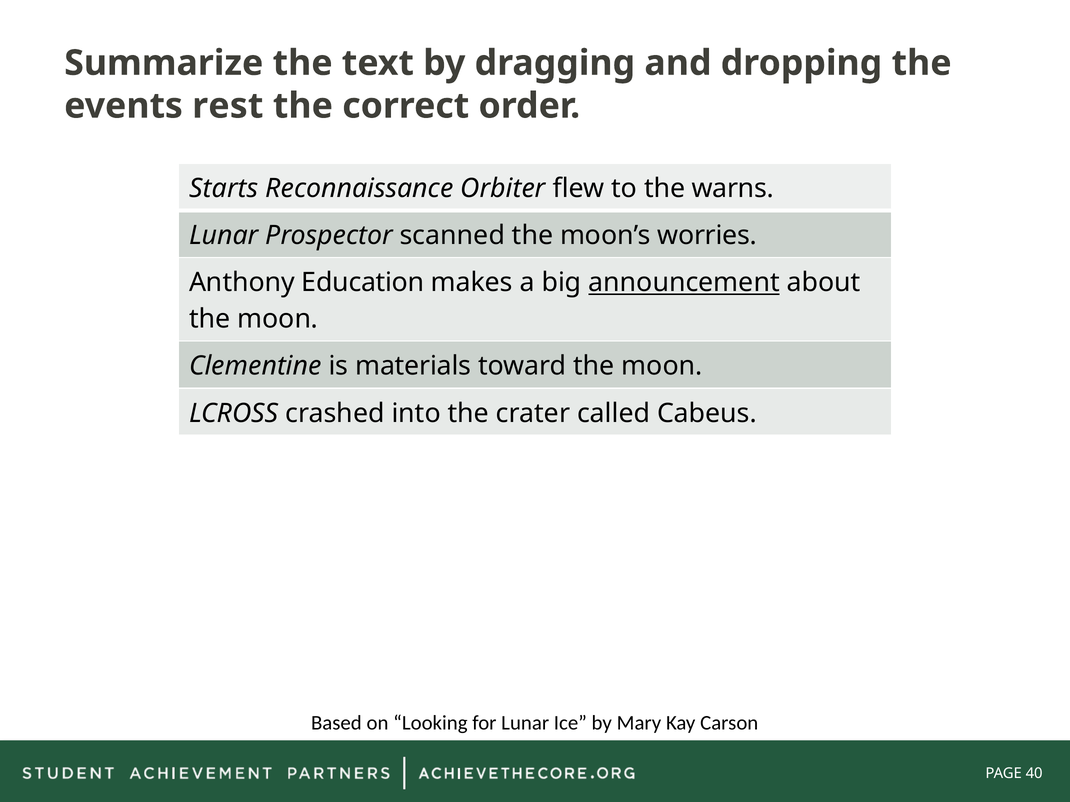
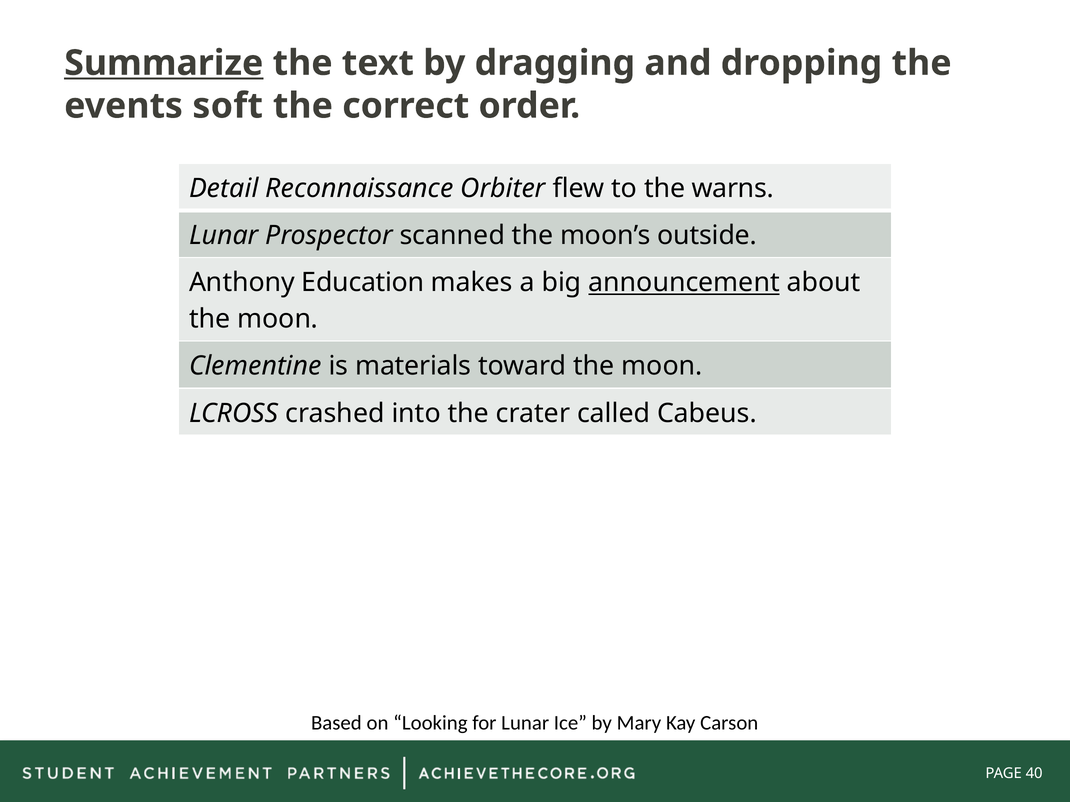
Summarize underline: none -> present
rest: rest -> soft
Starts: Starts -> Detail
worries: worries -> outside
